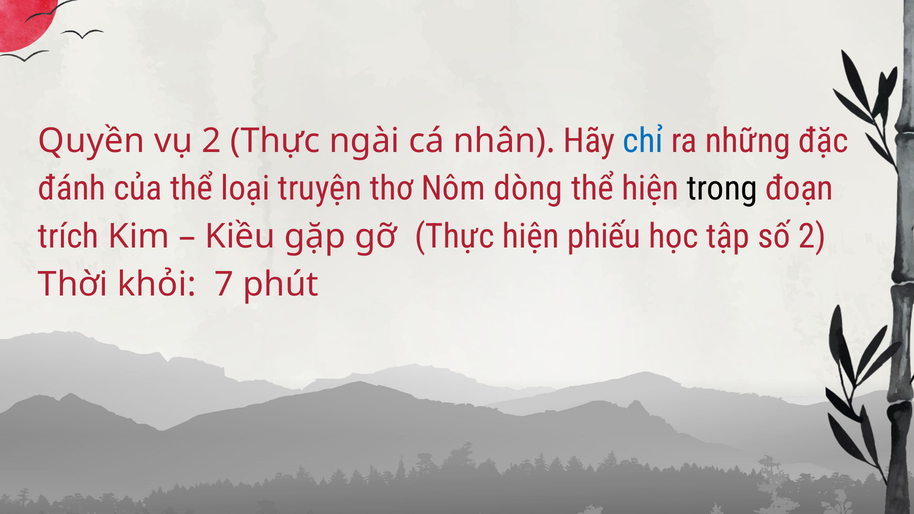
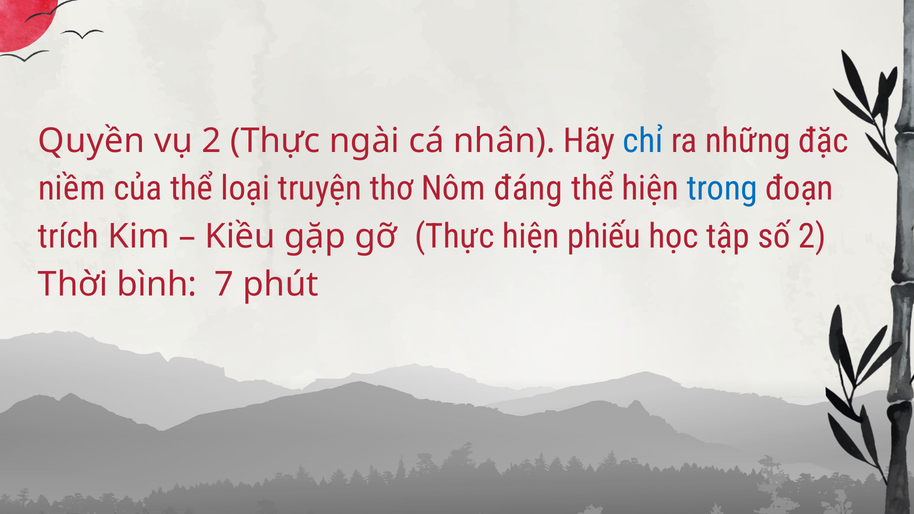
đánh: đánh -> niềm
dòng: dòng -> đáng
trong colour: black -> blue
khỏi: khỏi -> bình
